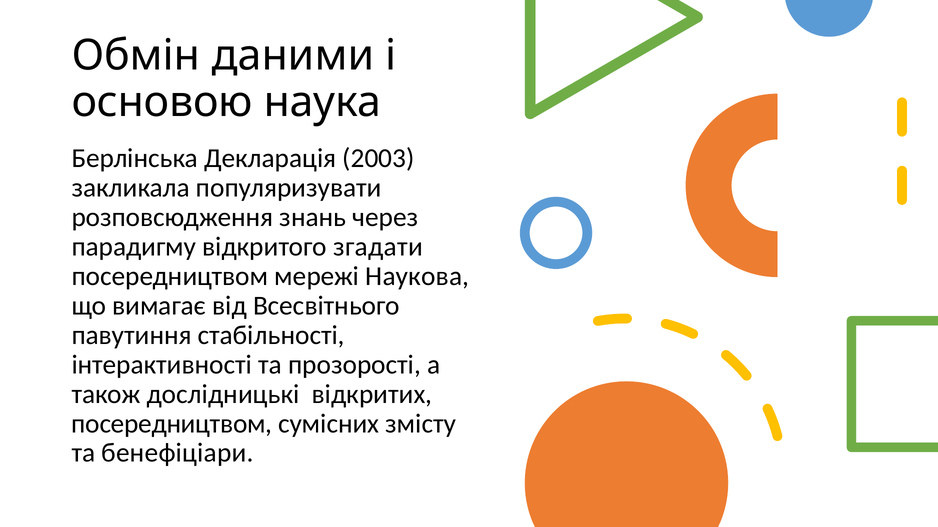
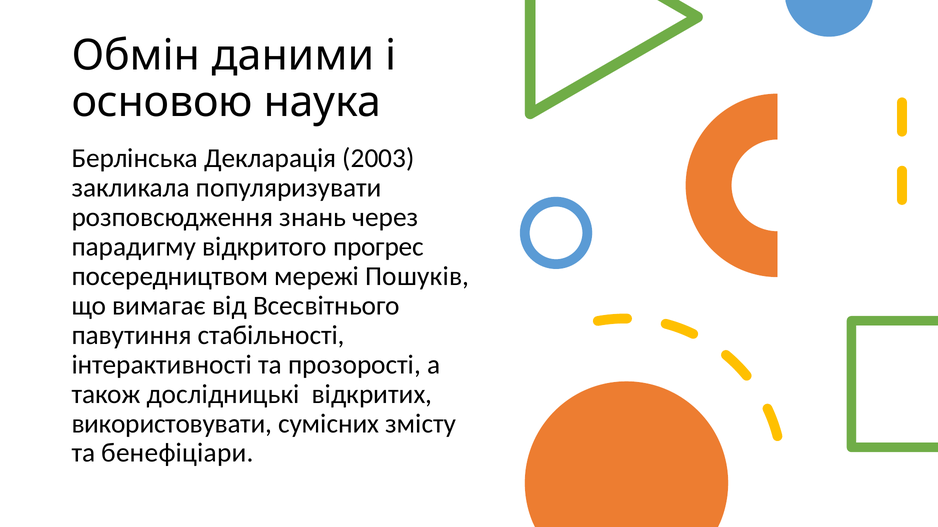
згадати: згадати -> прогрес
Наукова: Наукова -> Пошуків
посередництвом at (172, 424): посередництвом -> використовувати
